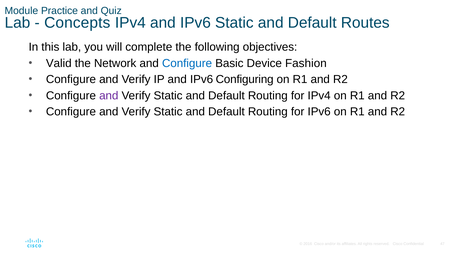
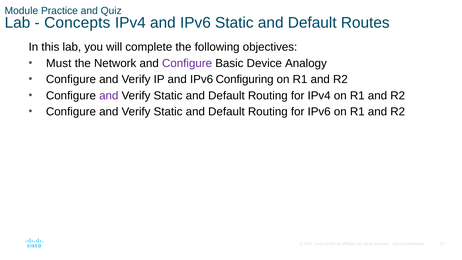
Valid: Valid -> Must
Configure at (187, 63) colour: blue -> purple
Fashion: Fashion -> Analogy
